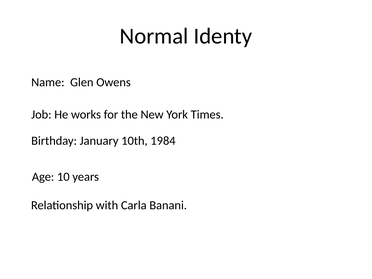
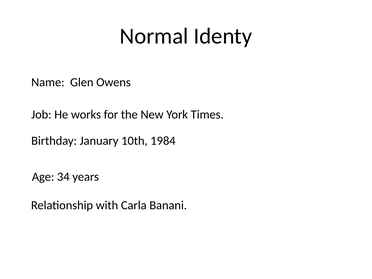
10: 10 -> 34
